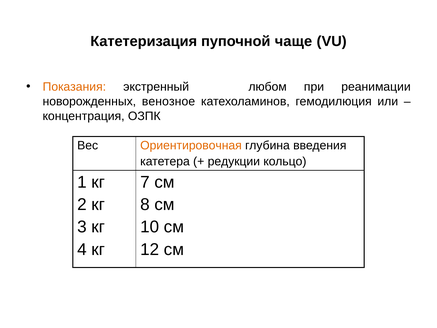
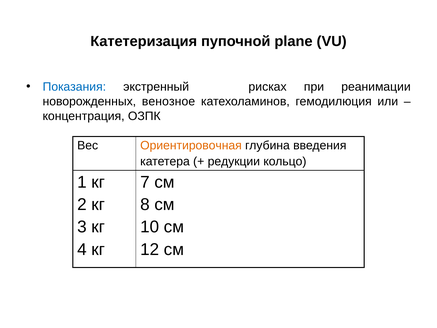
чаще: чаще -> plane
Показания colour: orange -> blue
любом: любом -> рисках
